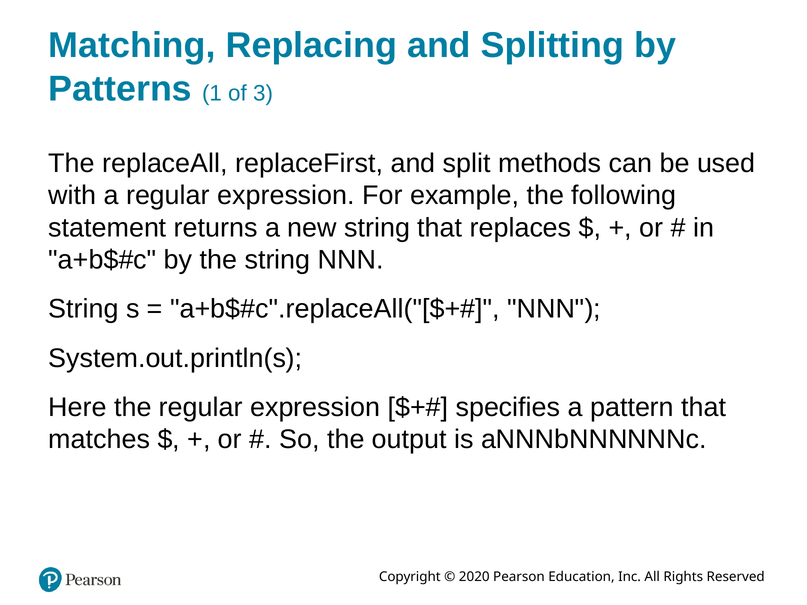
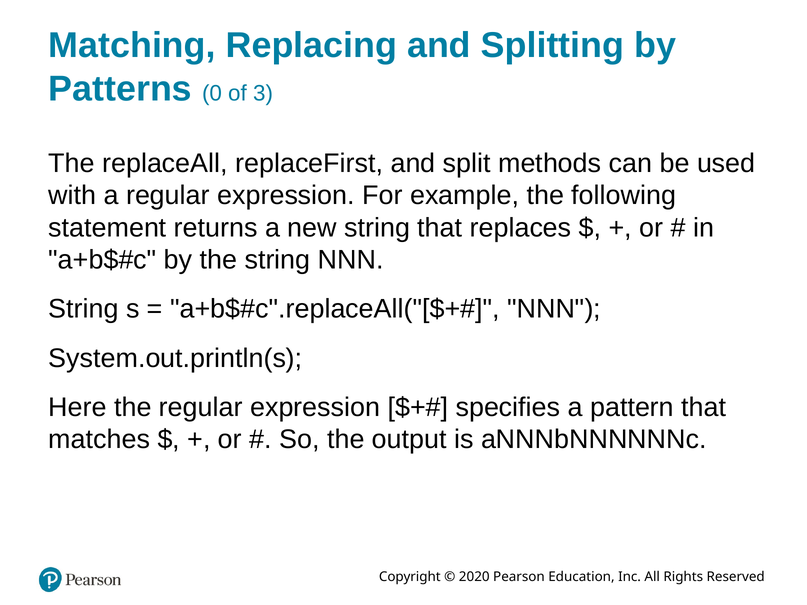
1: 1 -> 0
